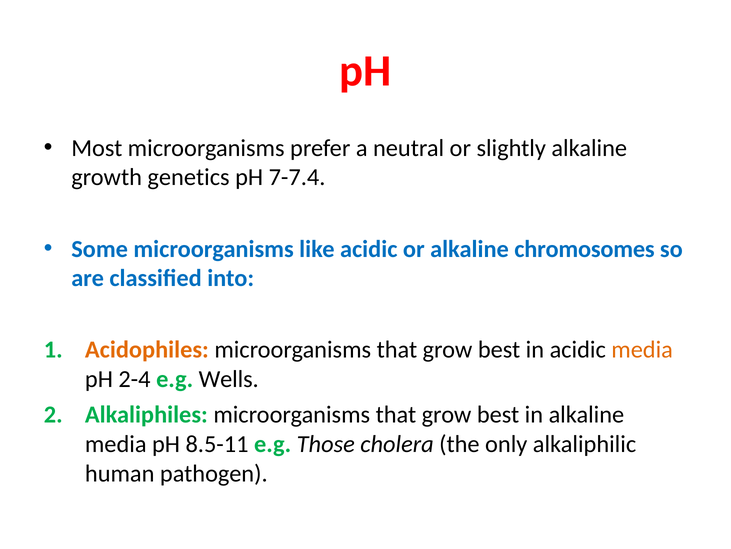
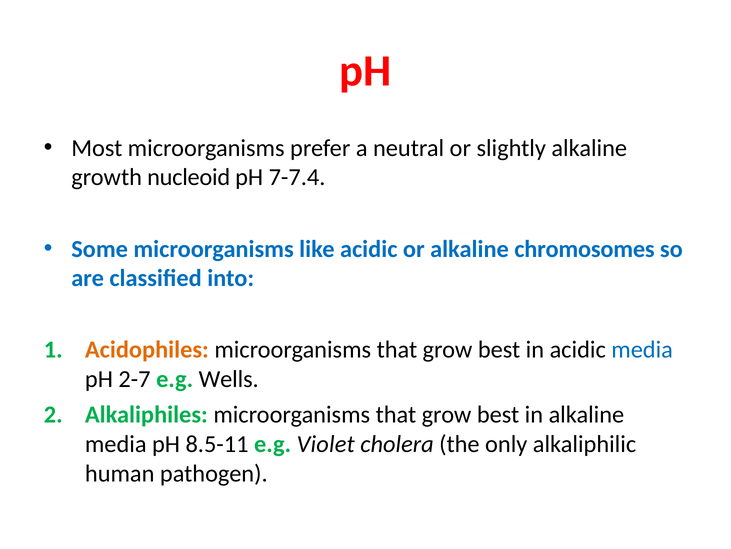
genetics: genetics -> nucleoid
media at (642, 349) colour: orange -> blue
2-4: 2-4 -> 2-7
Those: Those -> Violet
